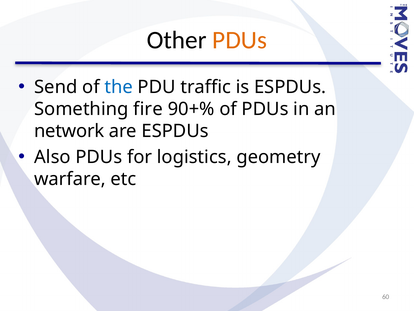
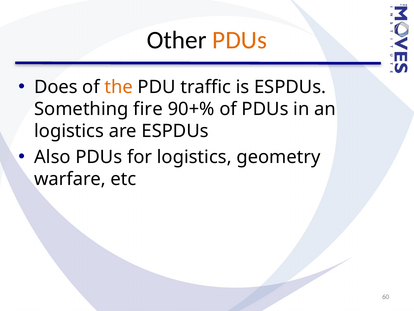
Send: Send -> Does
the colour: blue -> orange
network at (69, 131): network -> logistics
